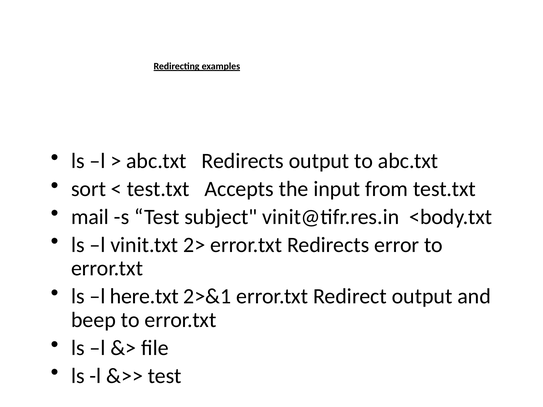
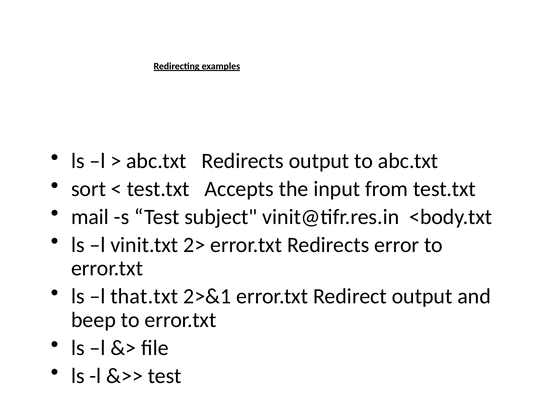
here.txt: here.txt -> that.txt
